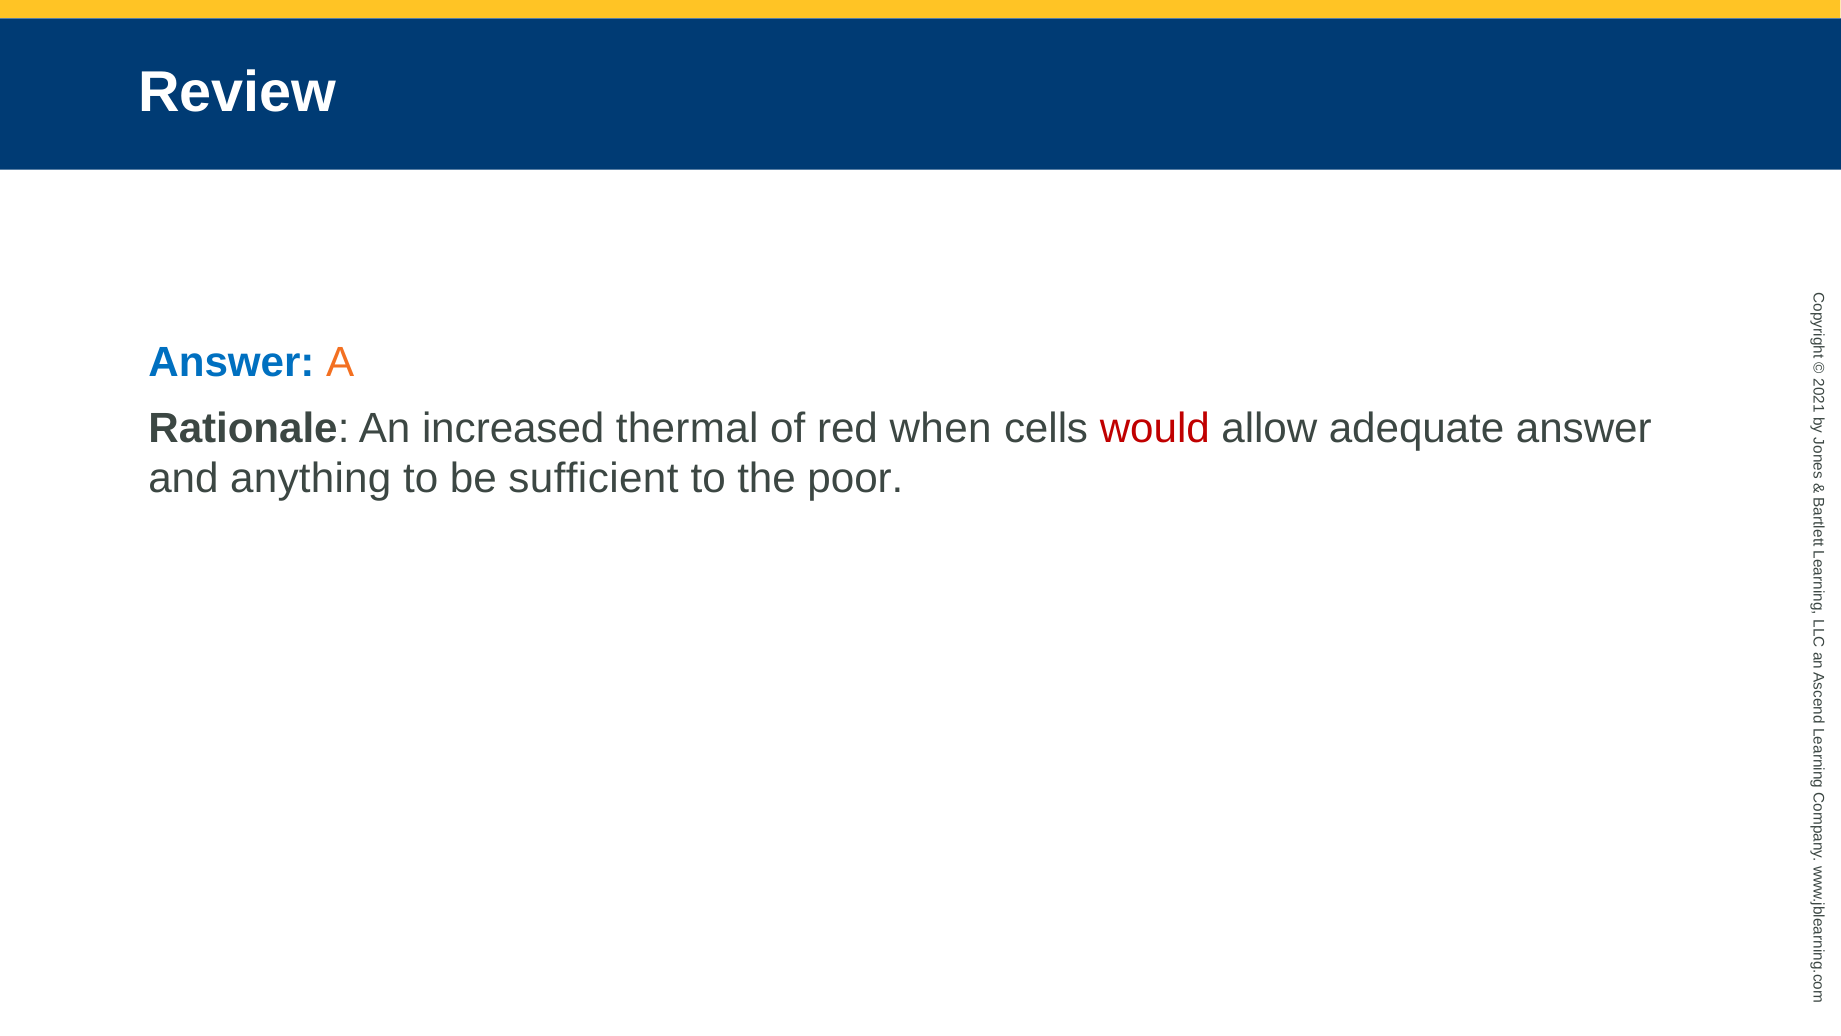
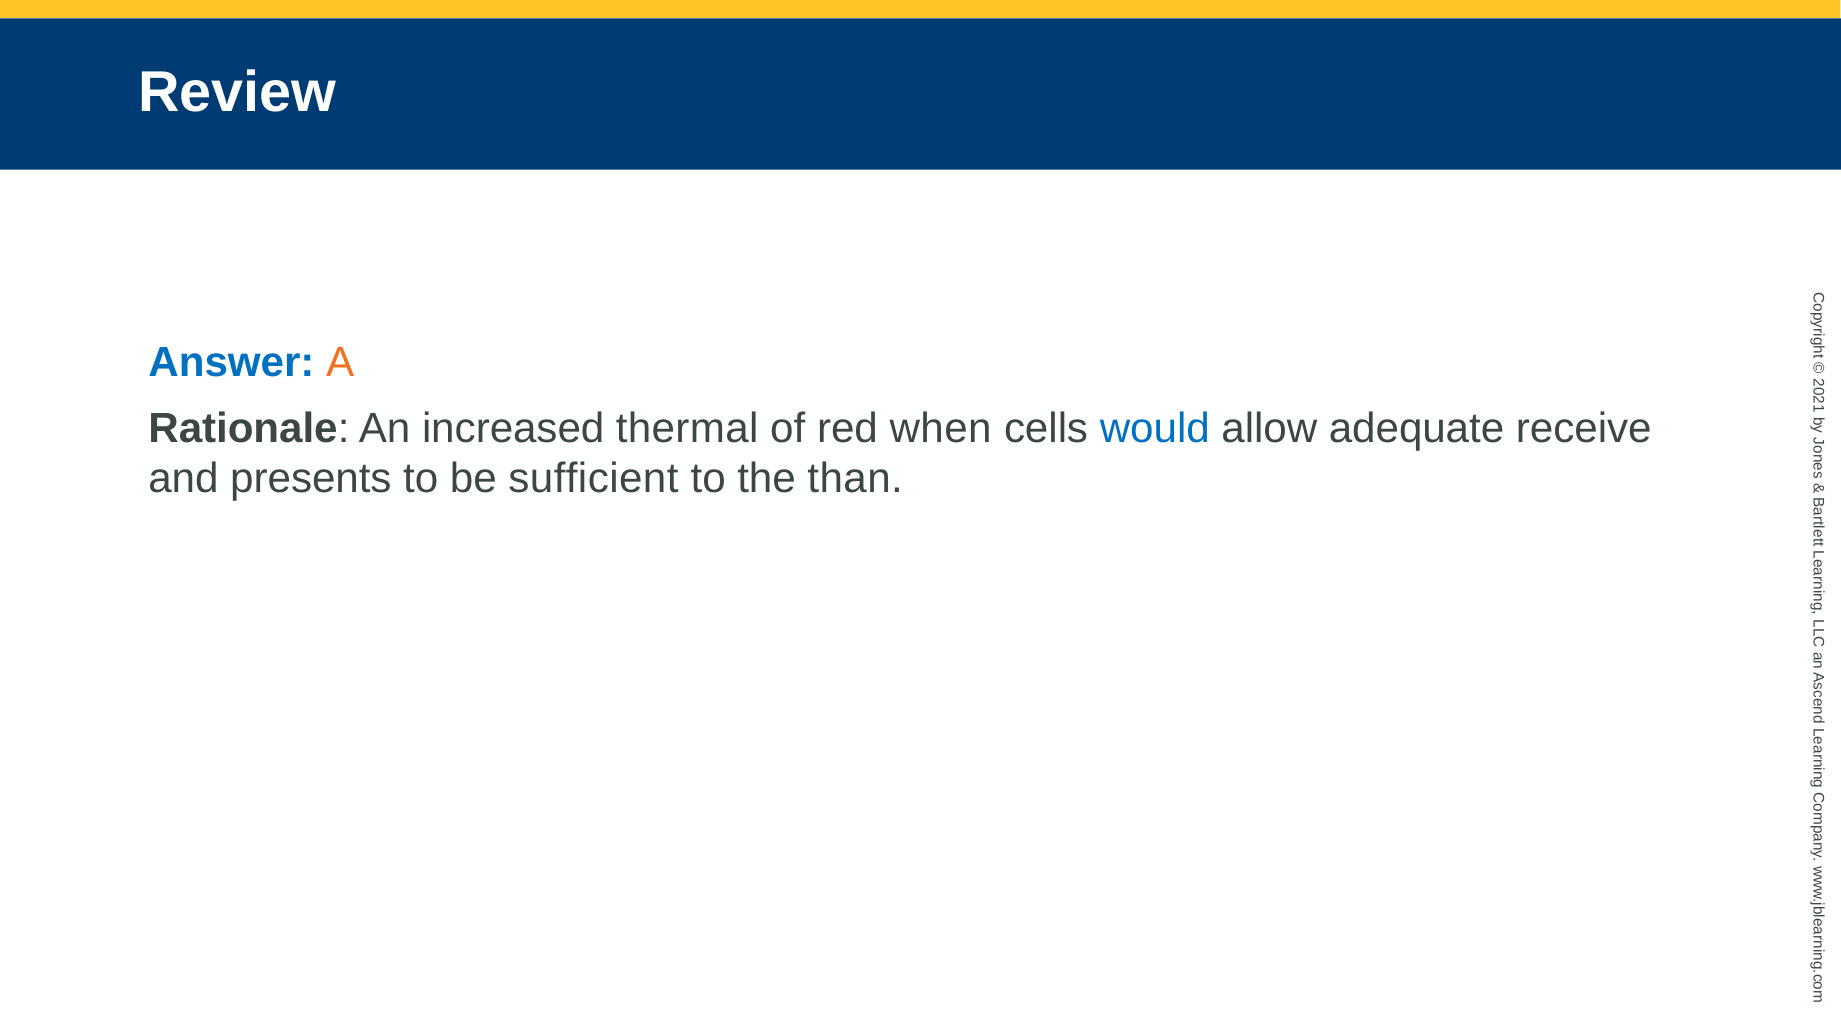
would colour: red -> blue
adequate answer: answer -> receive
anything: anything -> presents
poor: poor -> than
